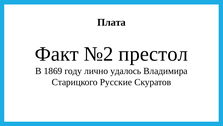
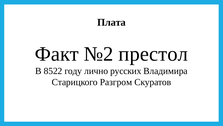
1869: 1869 -> 8522
удалось: удалось -> русских
Русские: Русские -> Разгром
